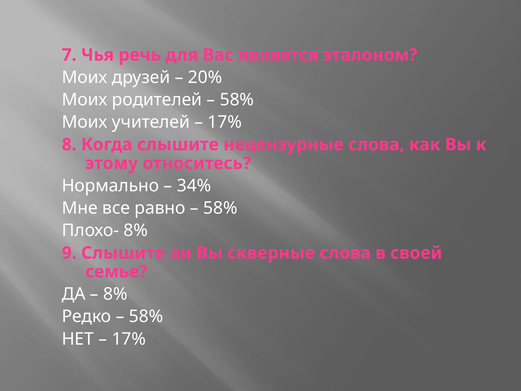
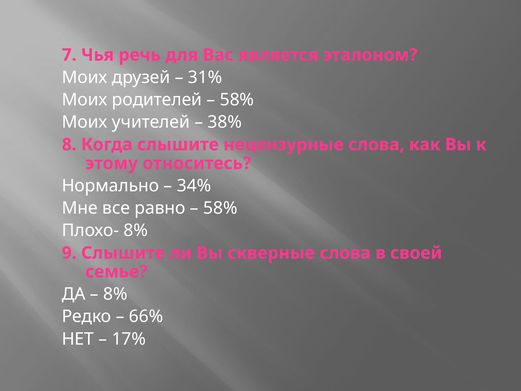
20%: 20% -> 31%
17% at (225, 122): 17% -> 38%
58% at (146, 316): 58% -> 66%
